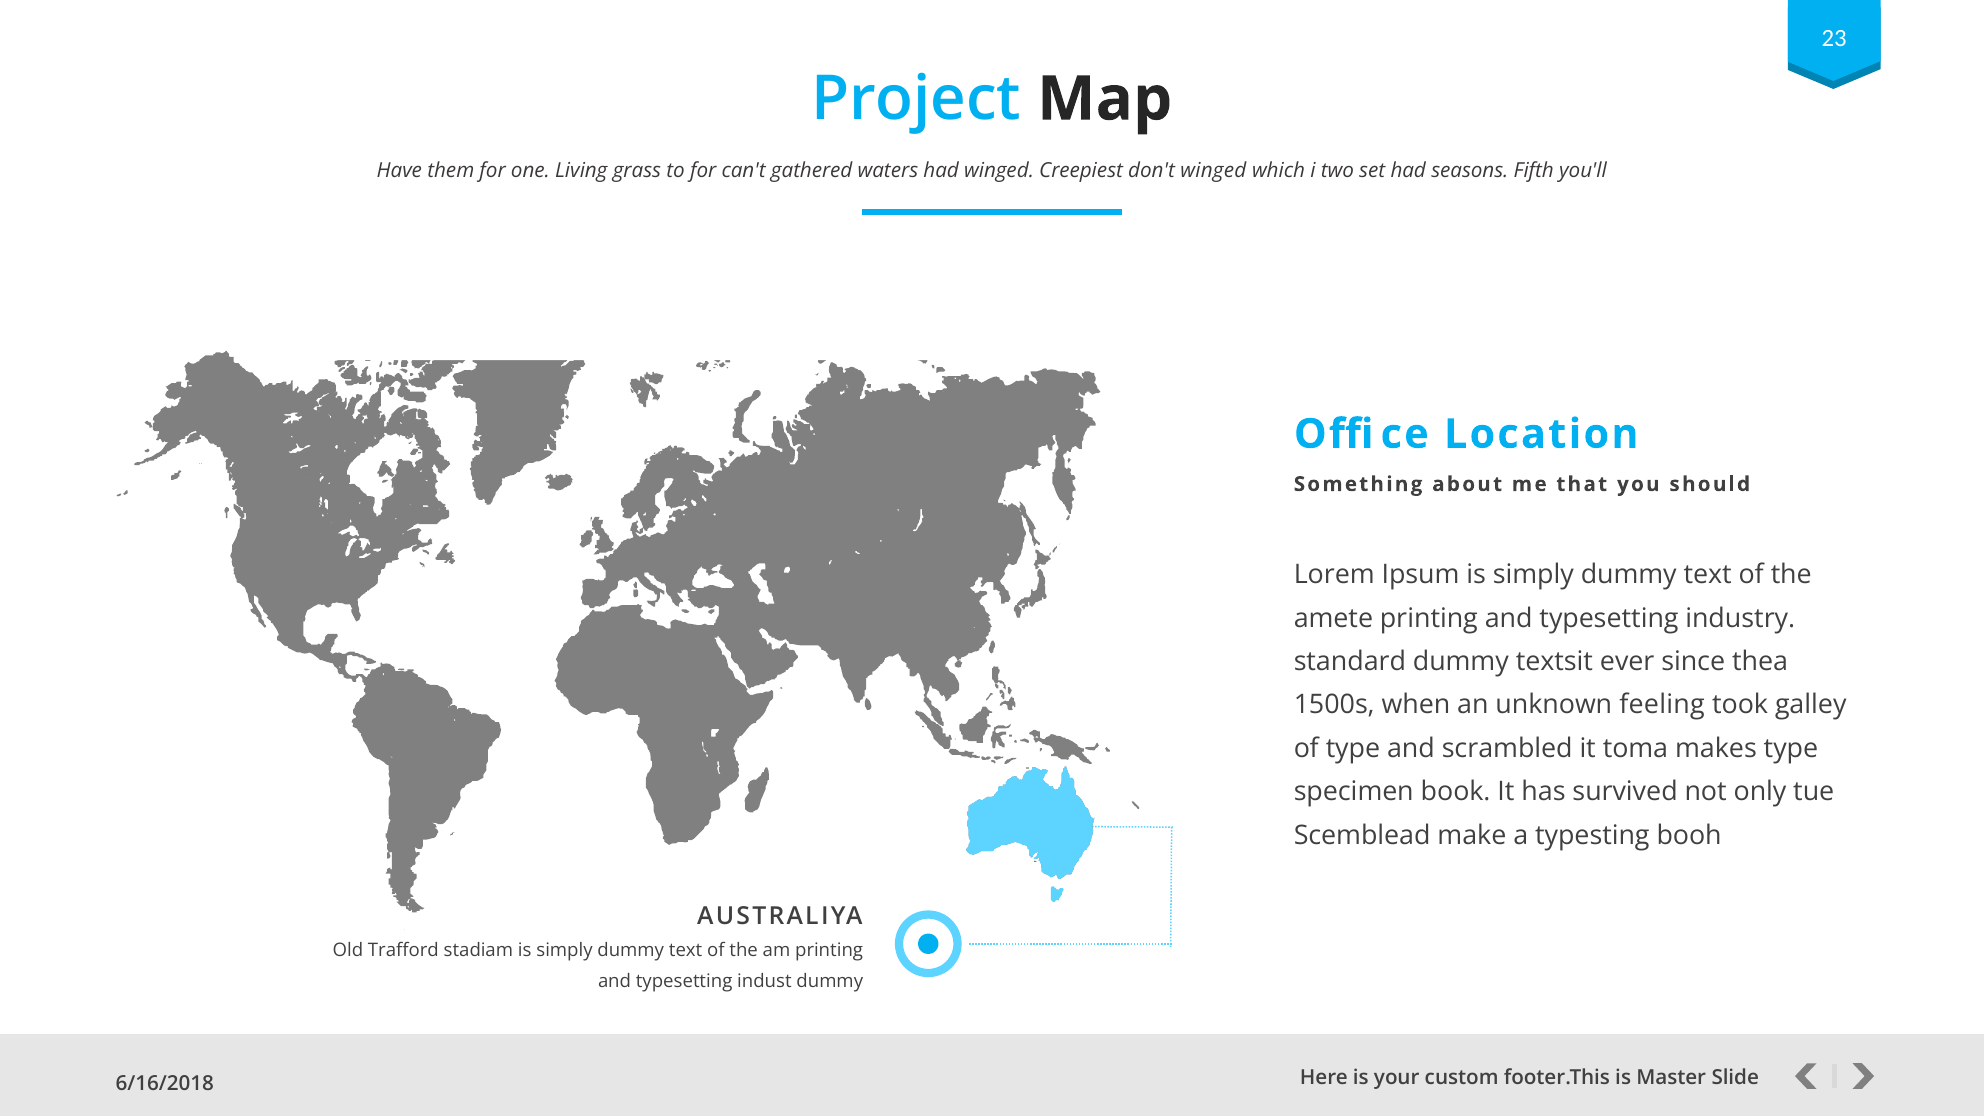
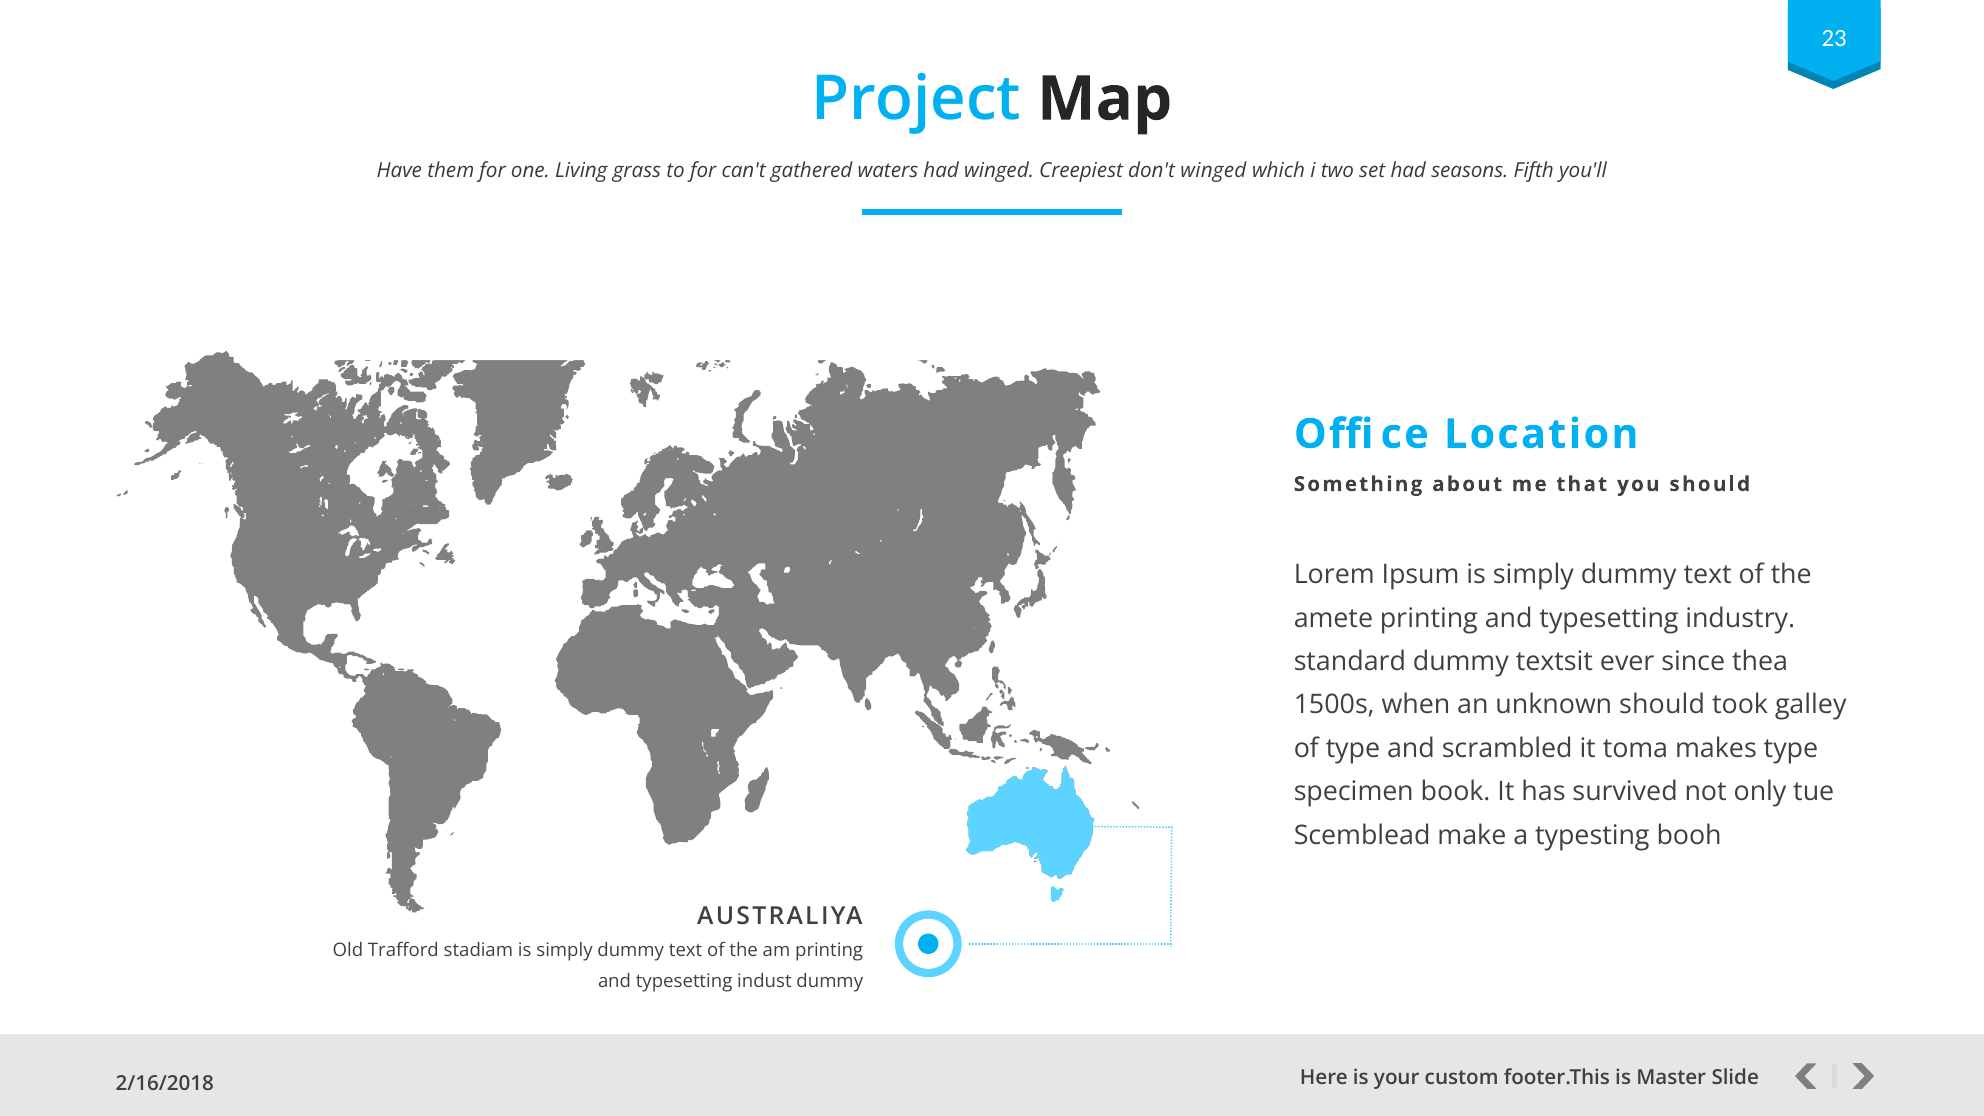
unknown feeling: feeling -> should
6/16/2018: 6/16/2018 -> 2/16/2018
